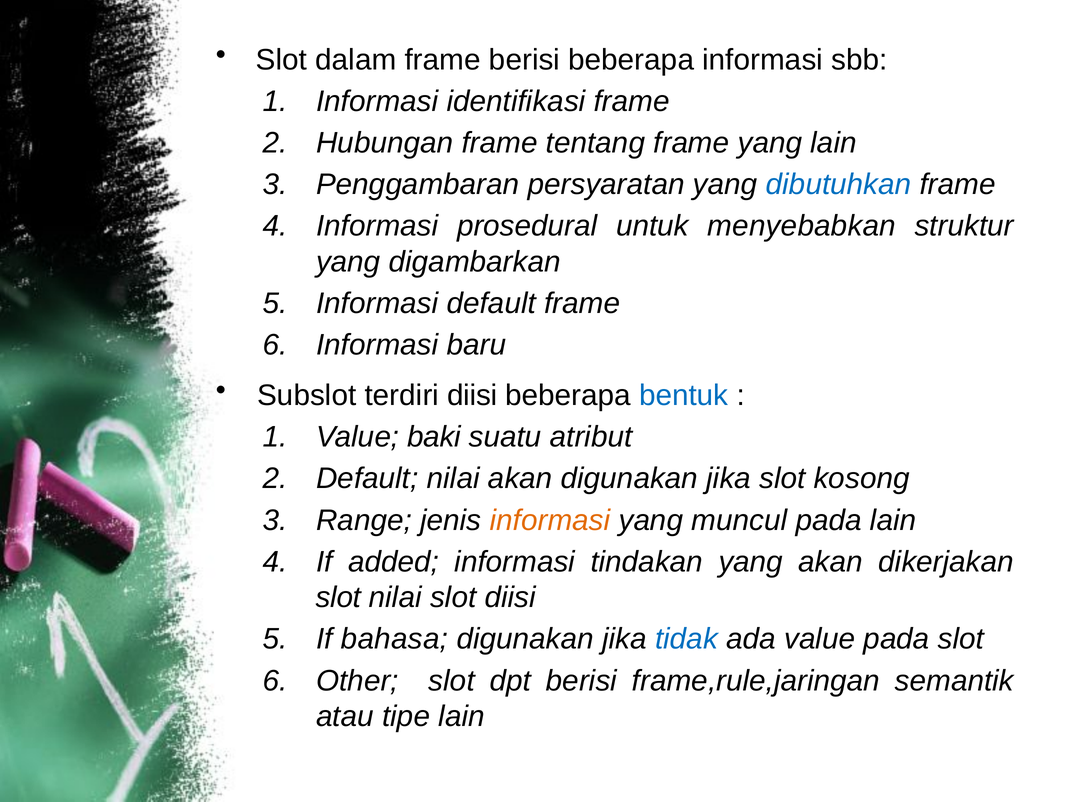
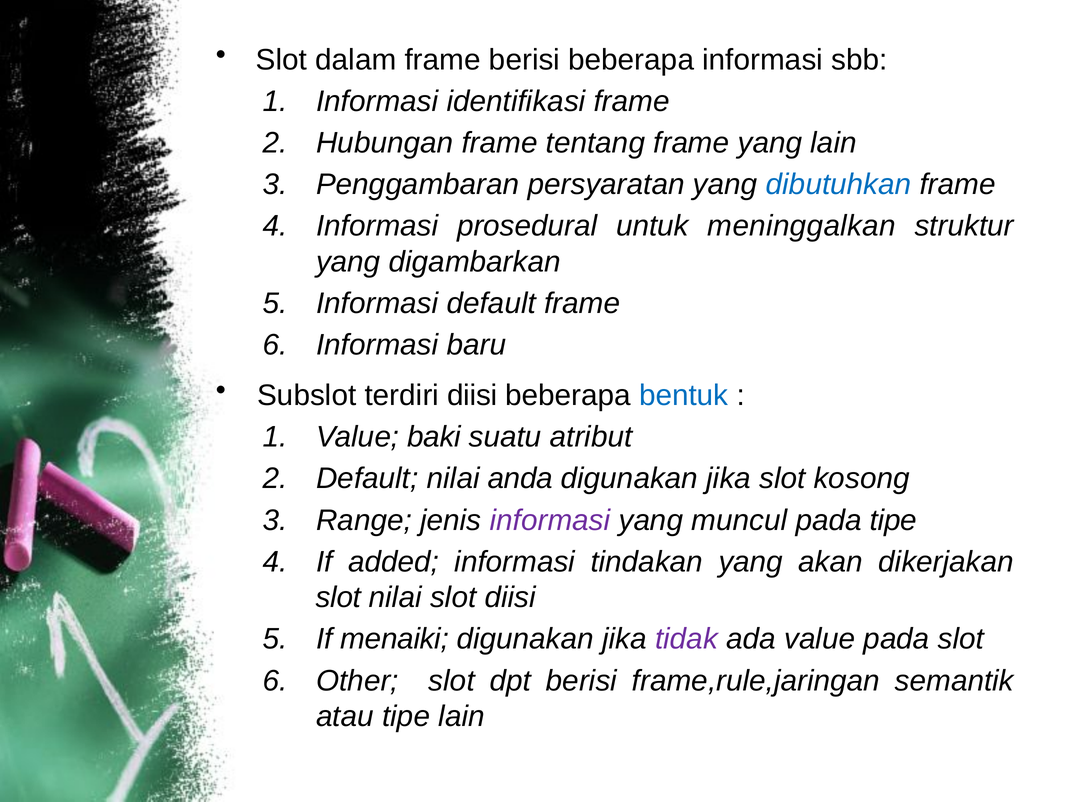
menyebabkan: menyebabkan -> meninggalkan
nilai akan: akan -> anda
informasi at (550, 521) colour: orange -> purple
pada lain: lain -> tipe
bahasa: bahasa -> menaiki
tidak colour: blue -> purple
